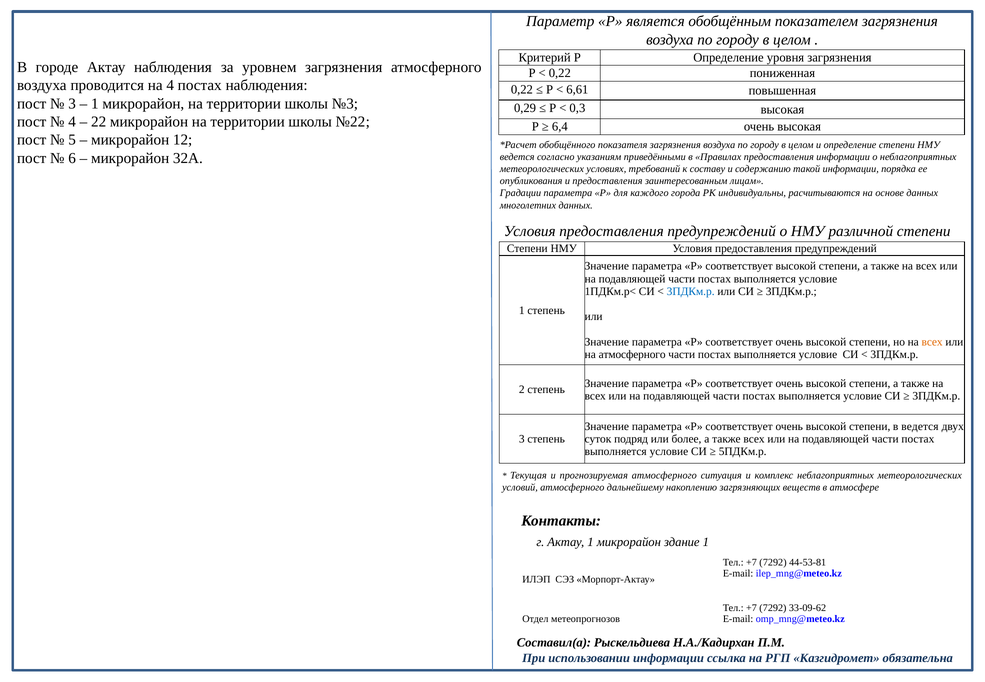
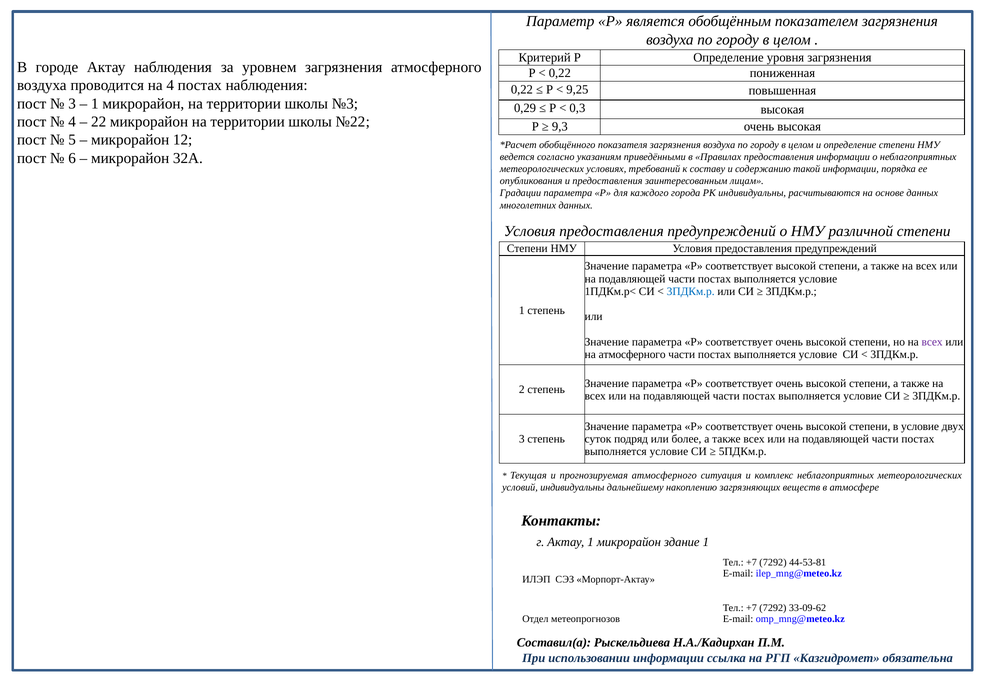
6,61: 6,61 -> 9,25
6,4: 6,4 -> 9,3
всех at (932, 342) colour: orange -> purple
в ведется: ведется -> условие
условий атмосферного: атмосферного -> индивидуальны
